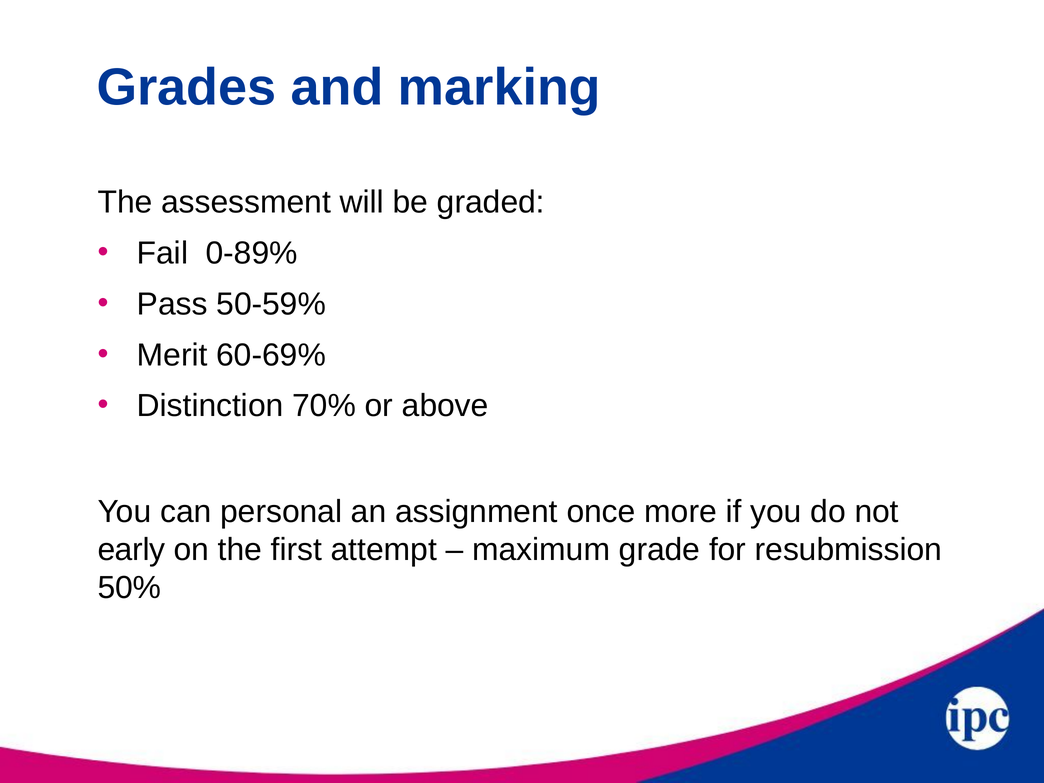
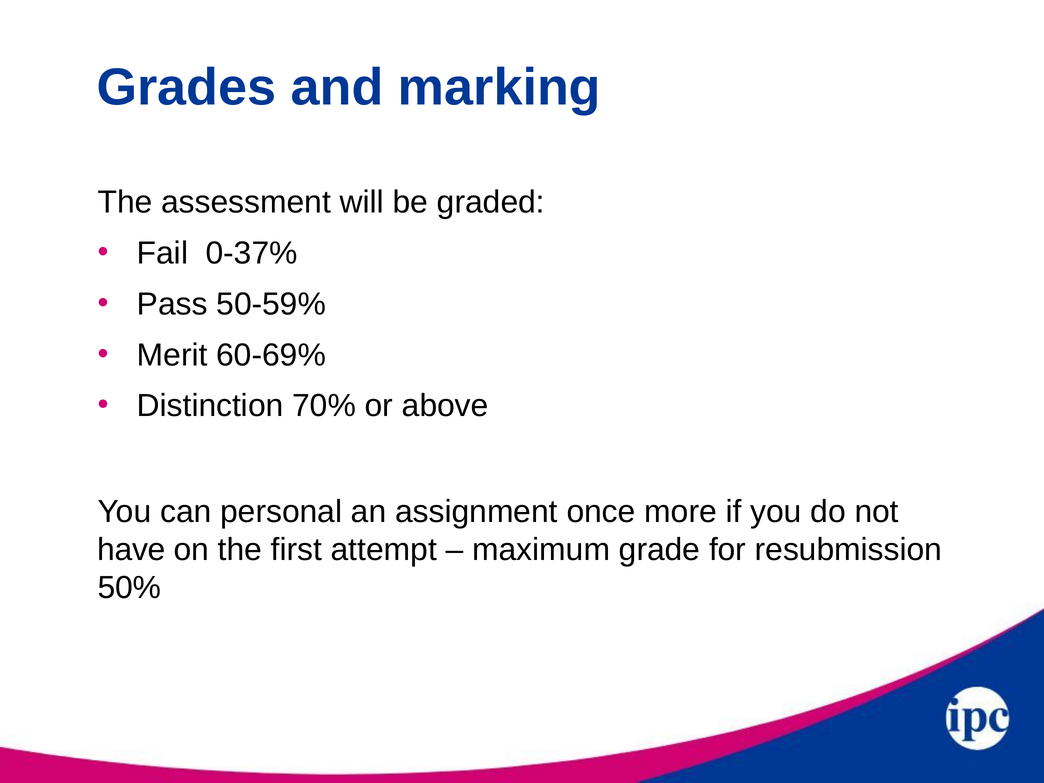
0-89%: 0-89% -> 0-37%
early: early -> have
